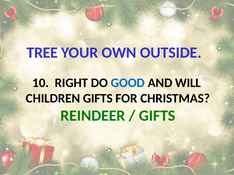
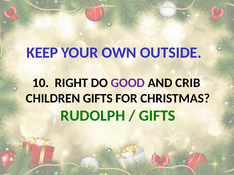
TREE: TREE -> KEEP
GOOD colour: blue -> purple
WILL: WILL -> CRIB
REINDEER: REINDEER -> RUDOLPH
